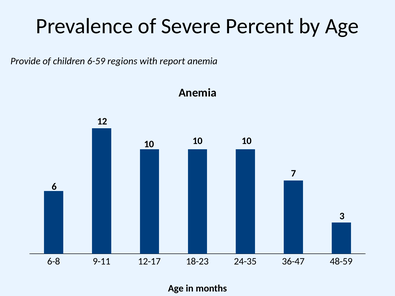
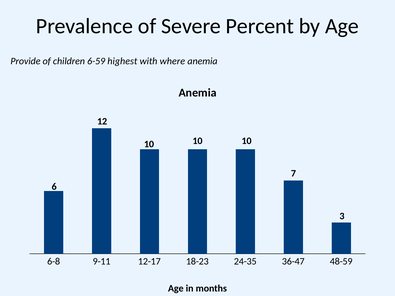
regions: regions -> highest
report: report -> where
